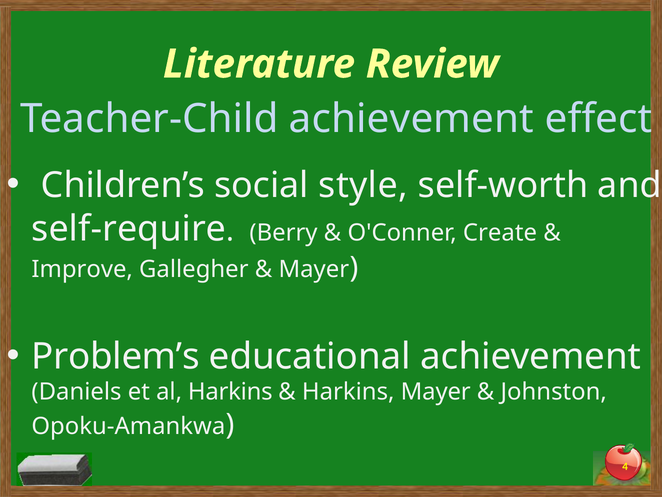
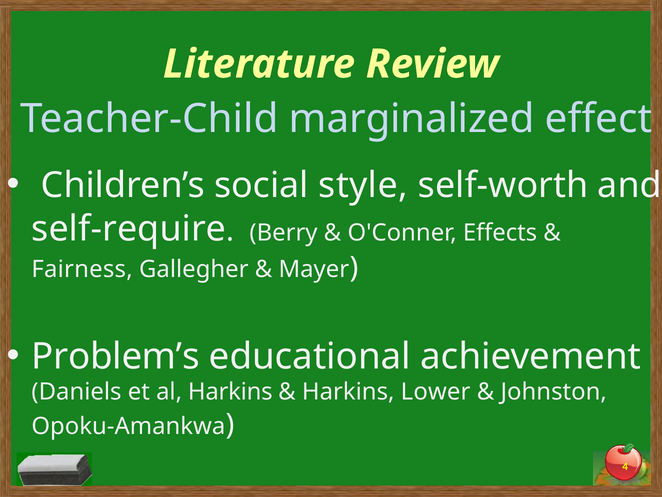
Teacher-Child achievement: achievement -> marginalized
Create: Create -> Effects
Improve: Improve -> Fairness
Harkins Mayer: Mayer -> Lower
